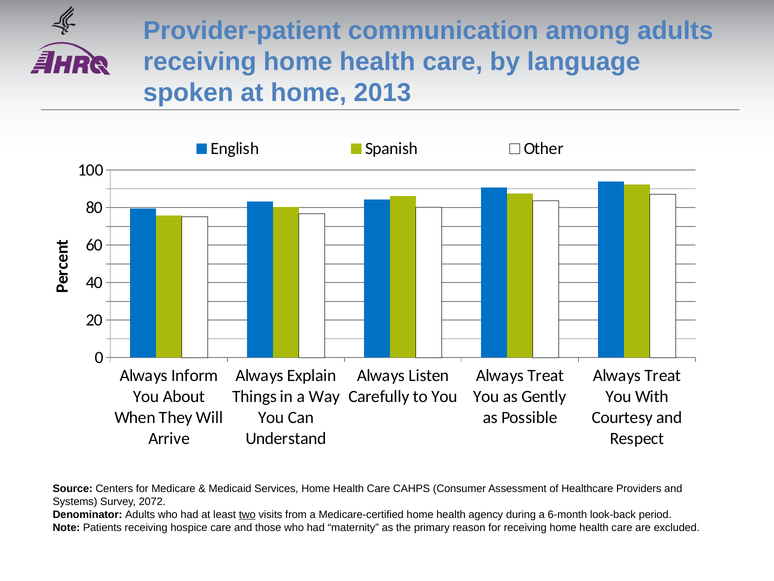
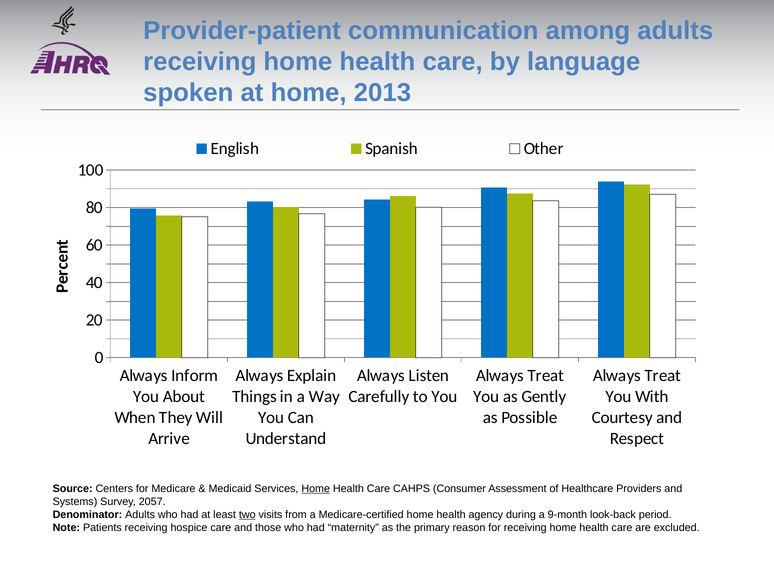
Home at (316, 488) underline: none -> present
2072: 2072 -> 2057
6-month: 6-month -> 9-month
